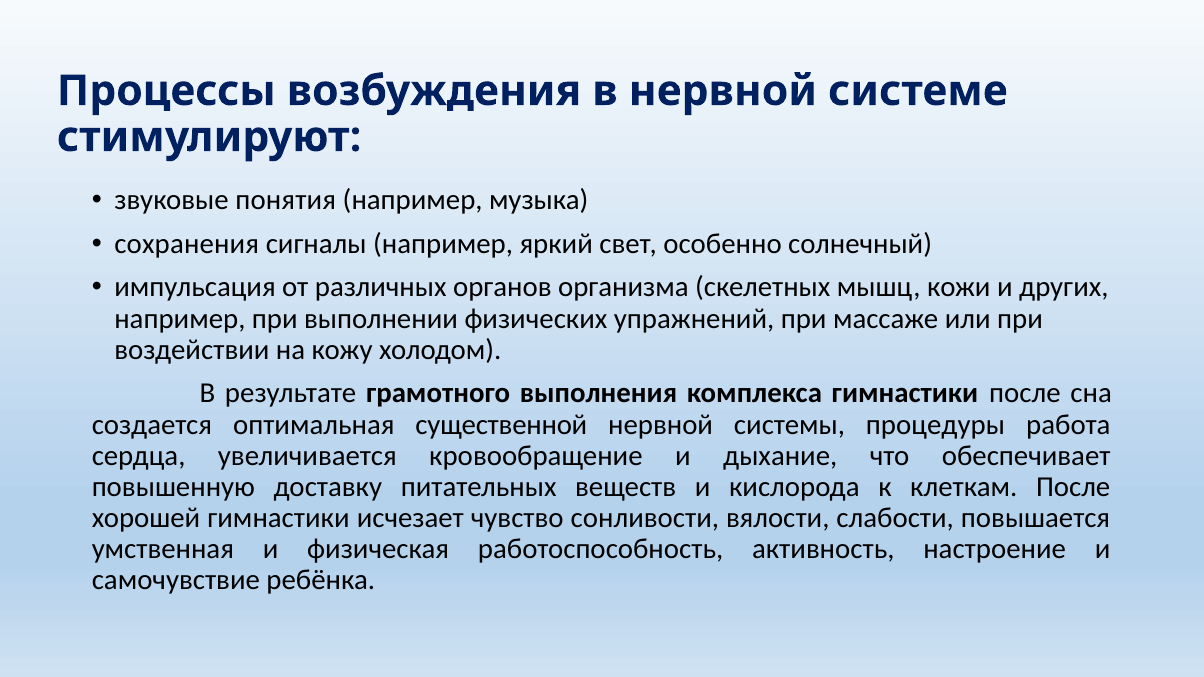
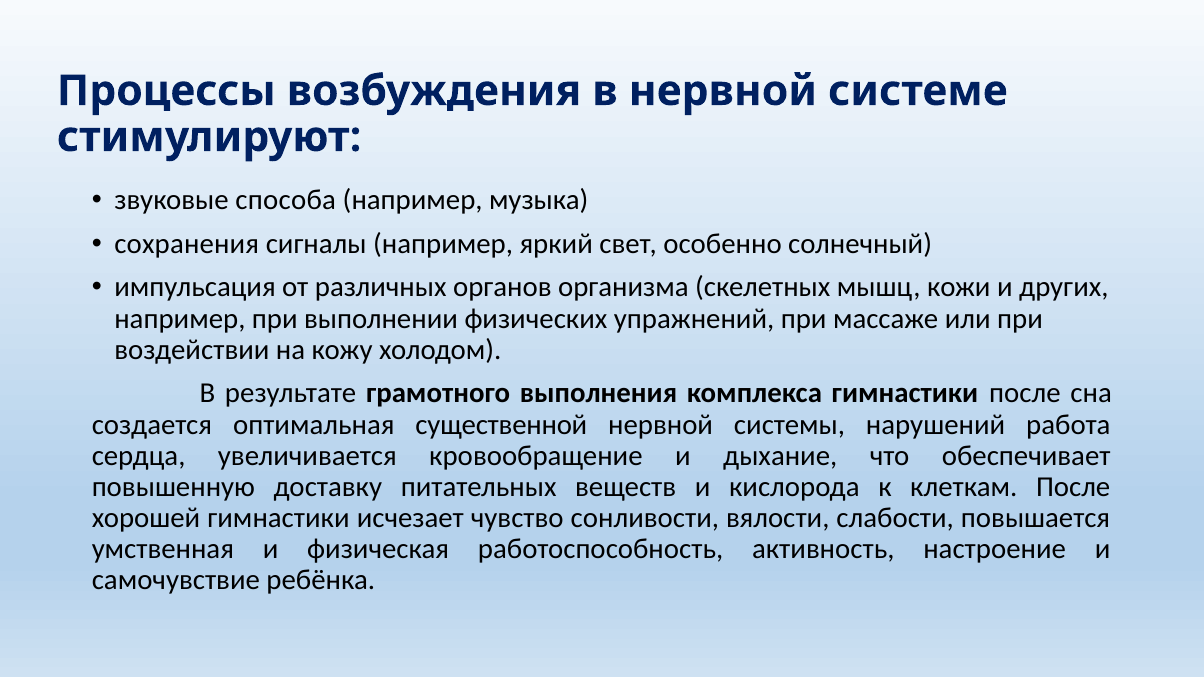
понятия: понятия -> способа
процедуры: процедуры -> нарушений
